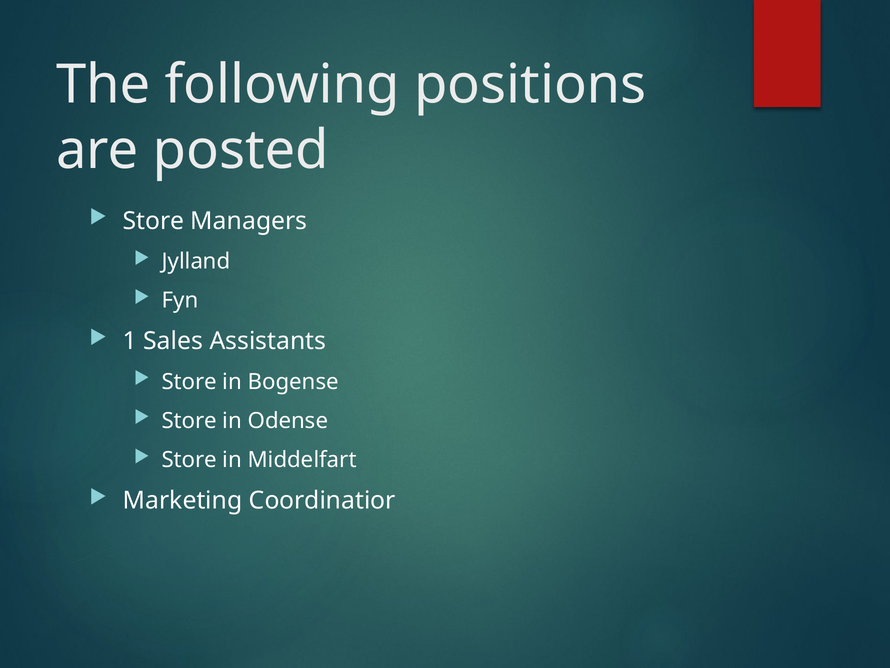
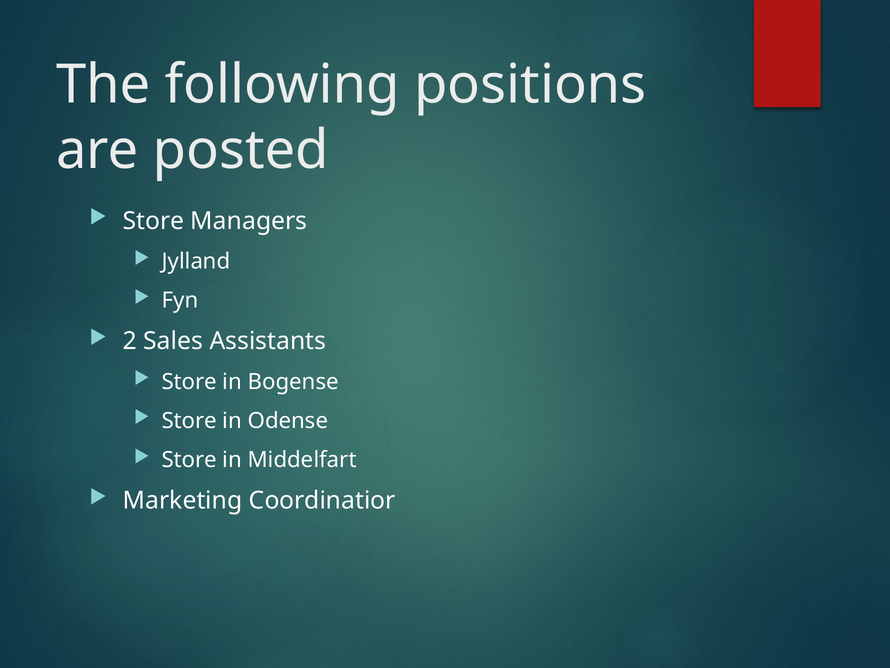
1: 1 -> 2
